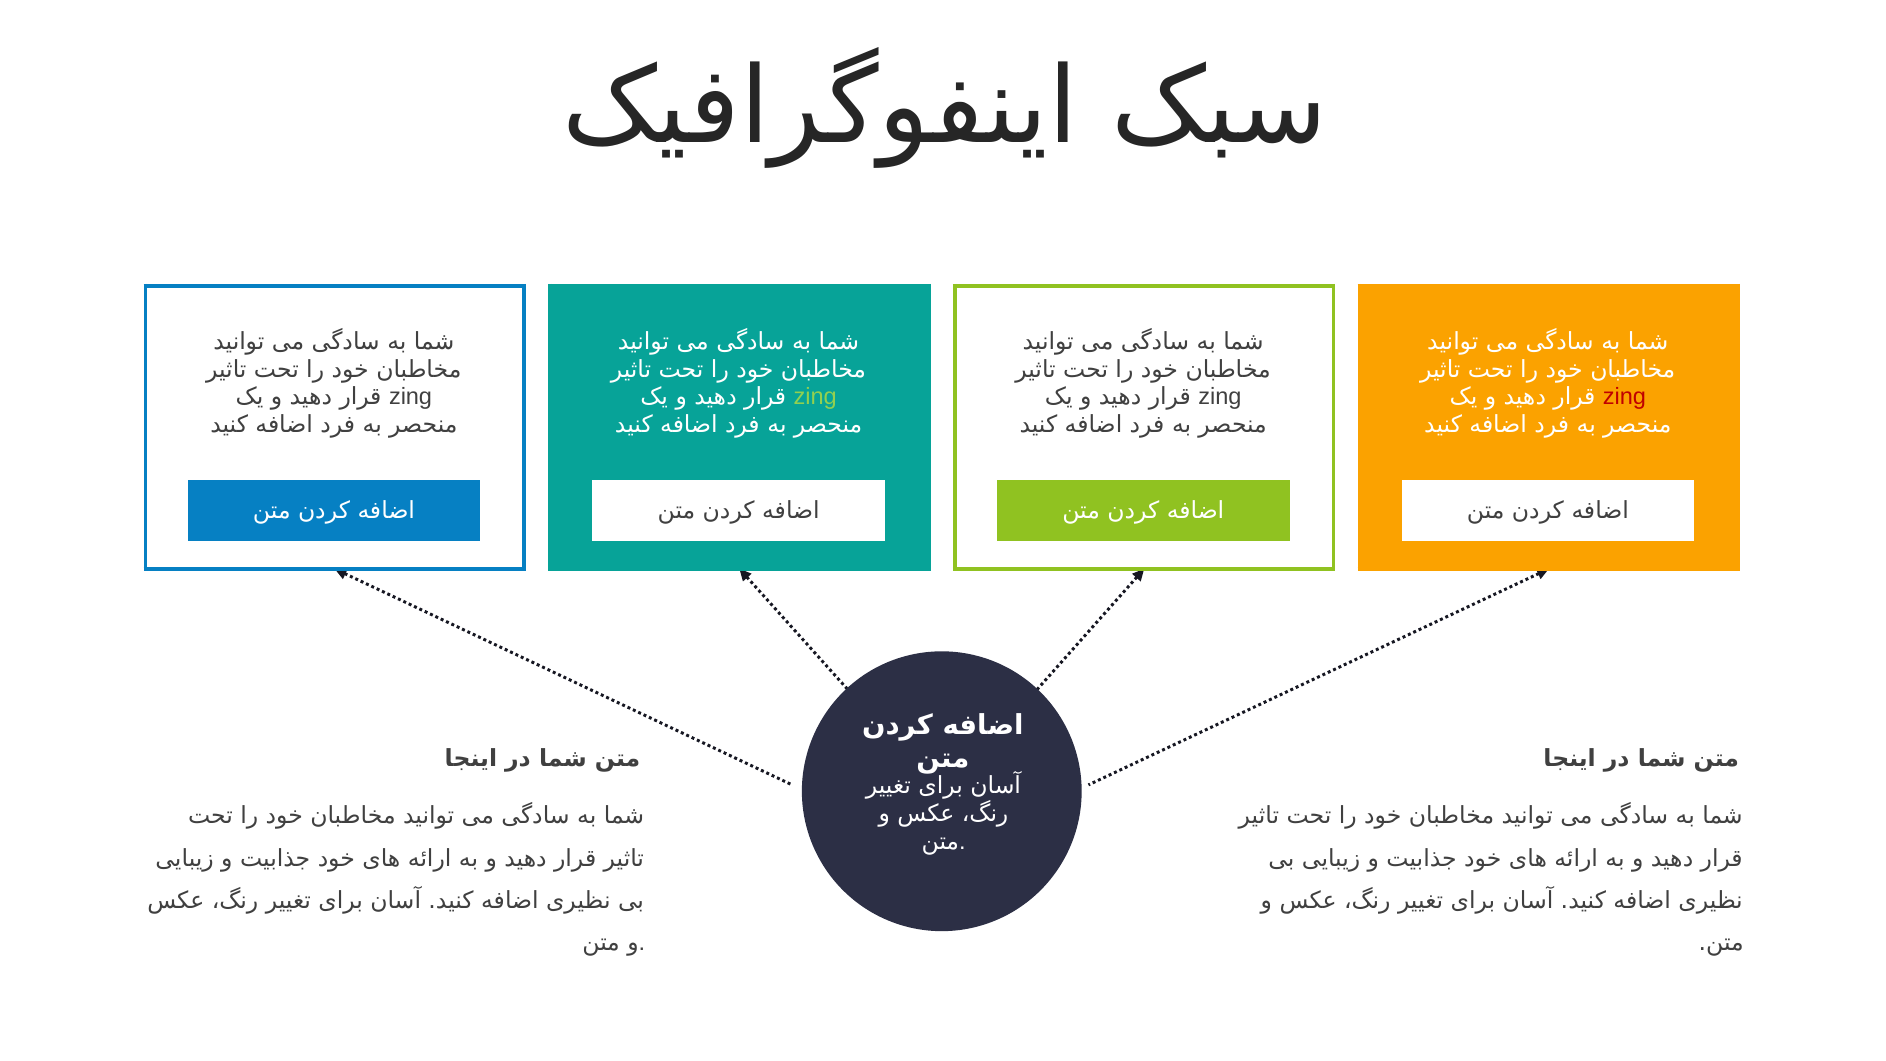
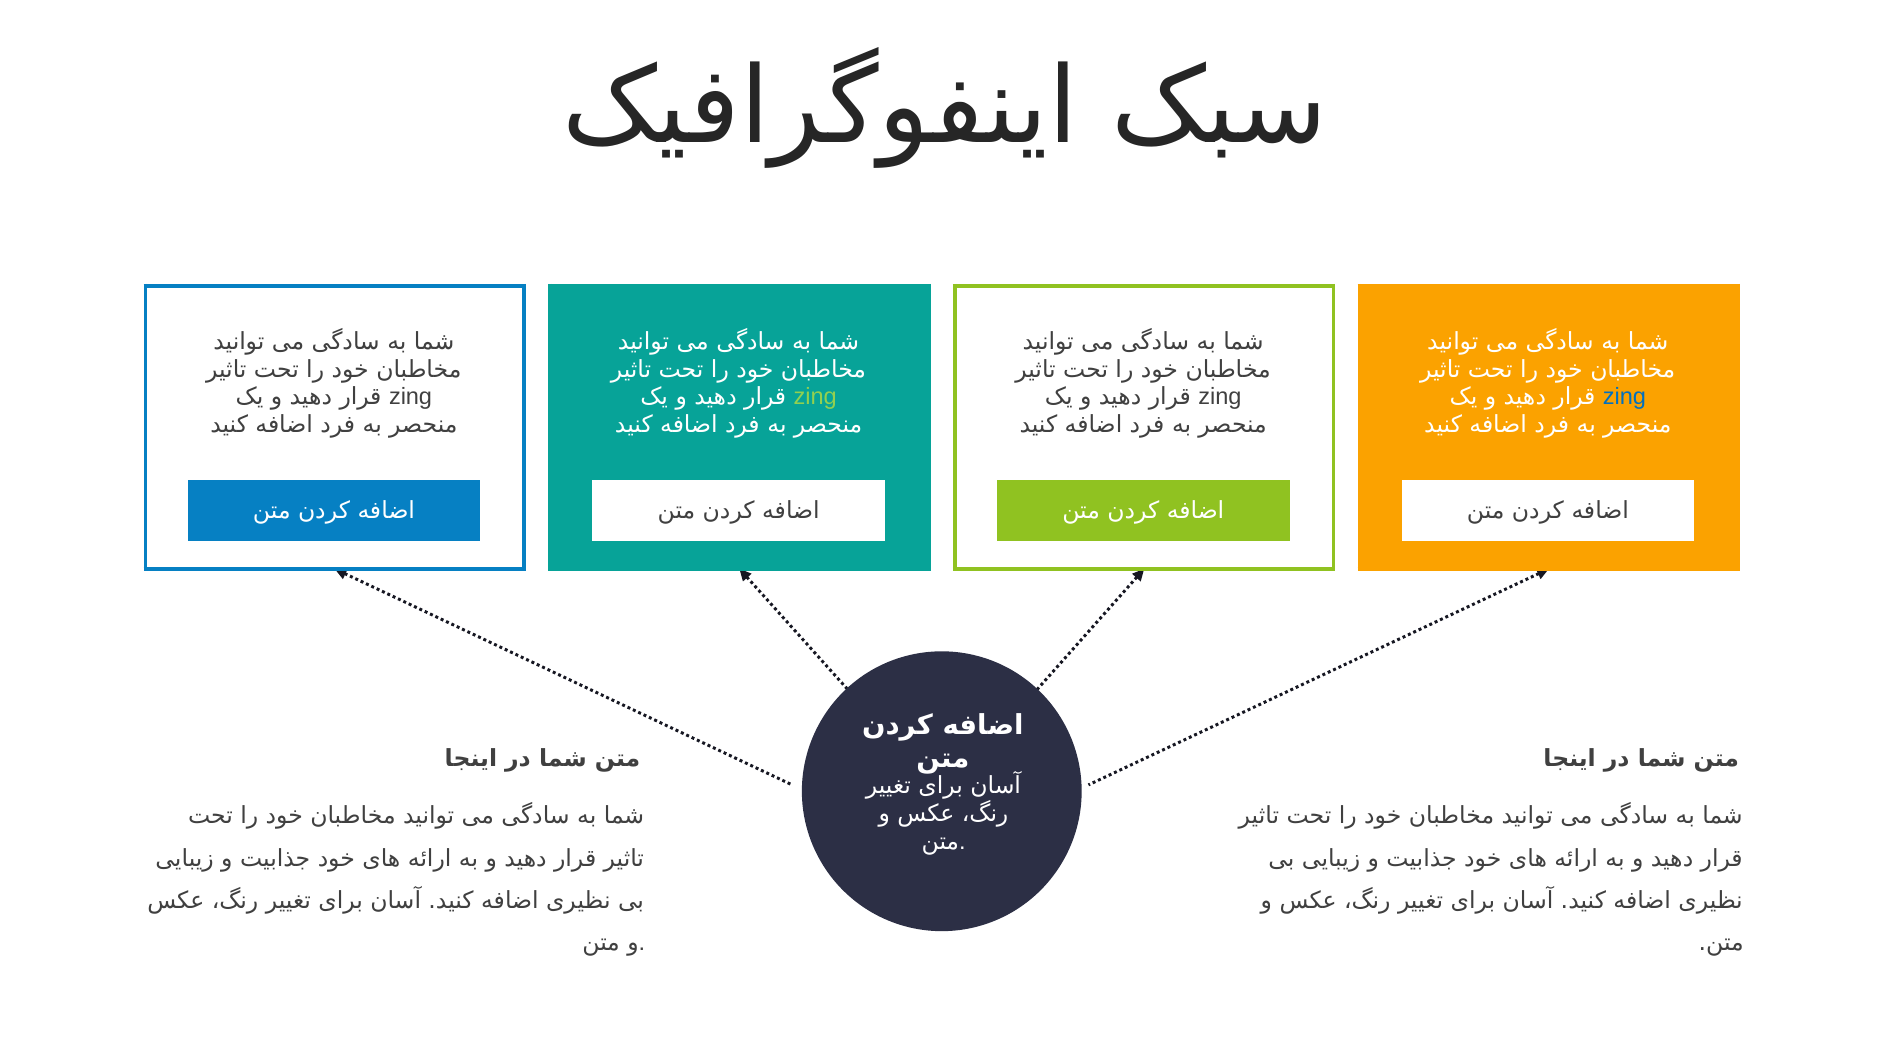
zing at (1625, 397) colour: red -> blue
